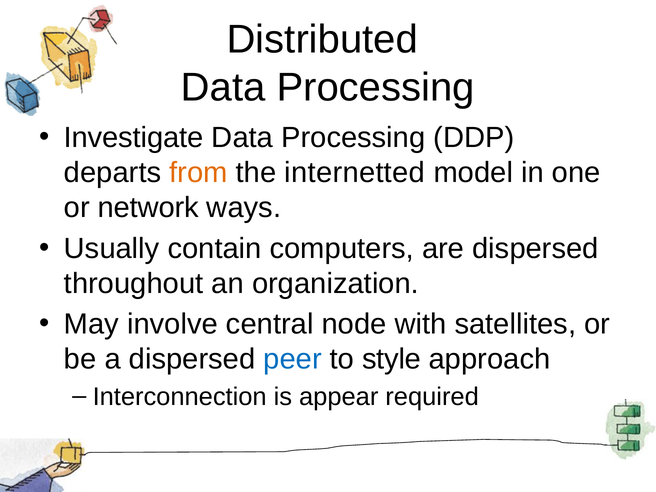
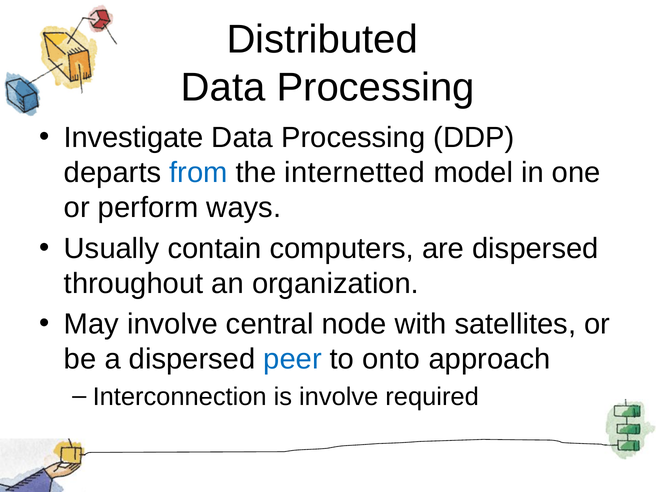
from colour: orange -> blue
network: network -> perform
style: style -> onto
is appear: appear -> involve
